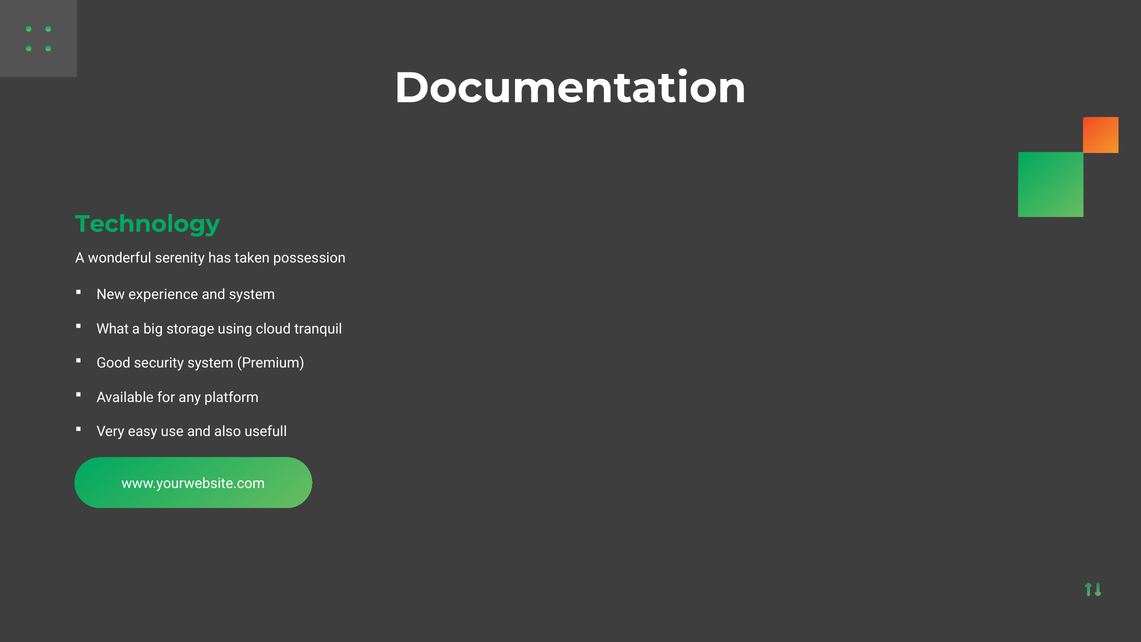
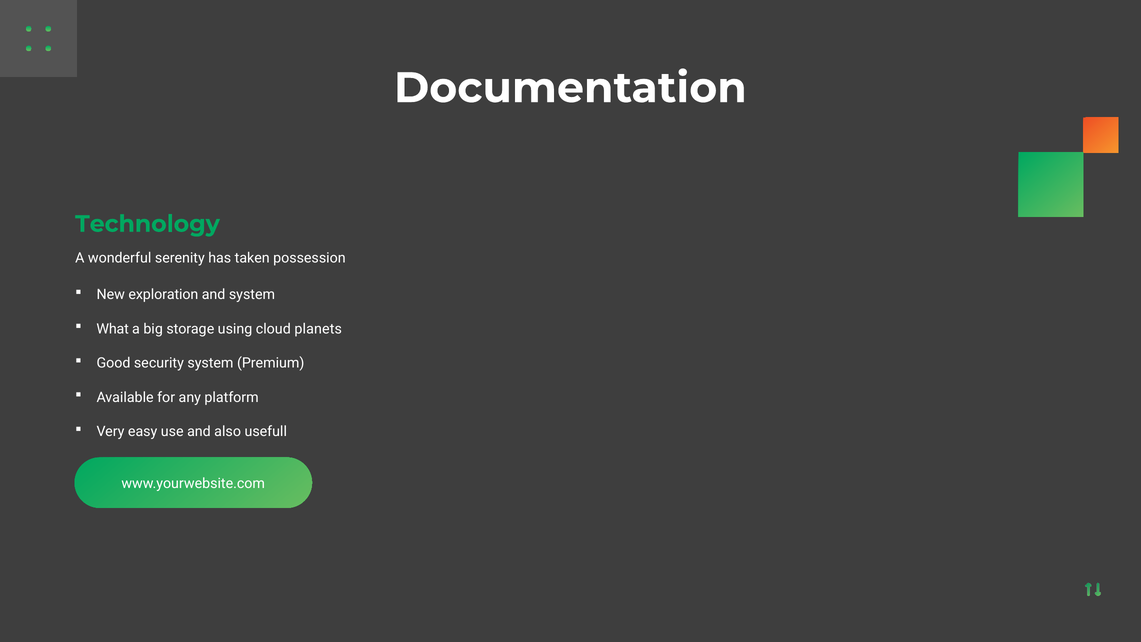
experience: experience -> exploration
tranquil: tranquil -> planets
